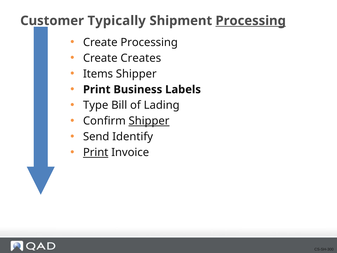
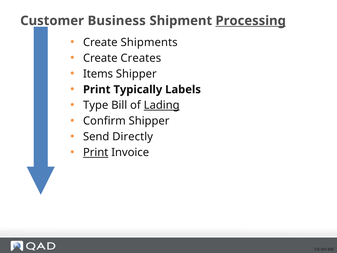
Typically: Typically -> Business
Create Processing: Processing -> Shipments
Business: Business -> Typically
Lading underline: none -> present
Shipper at (149, 121) underline: present -> none
Identify: Identify -> Directly
